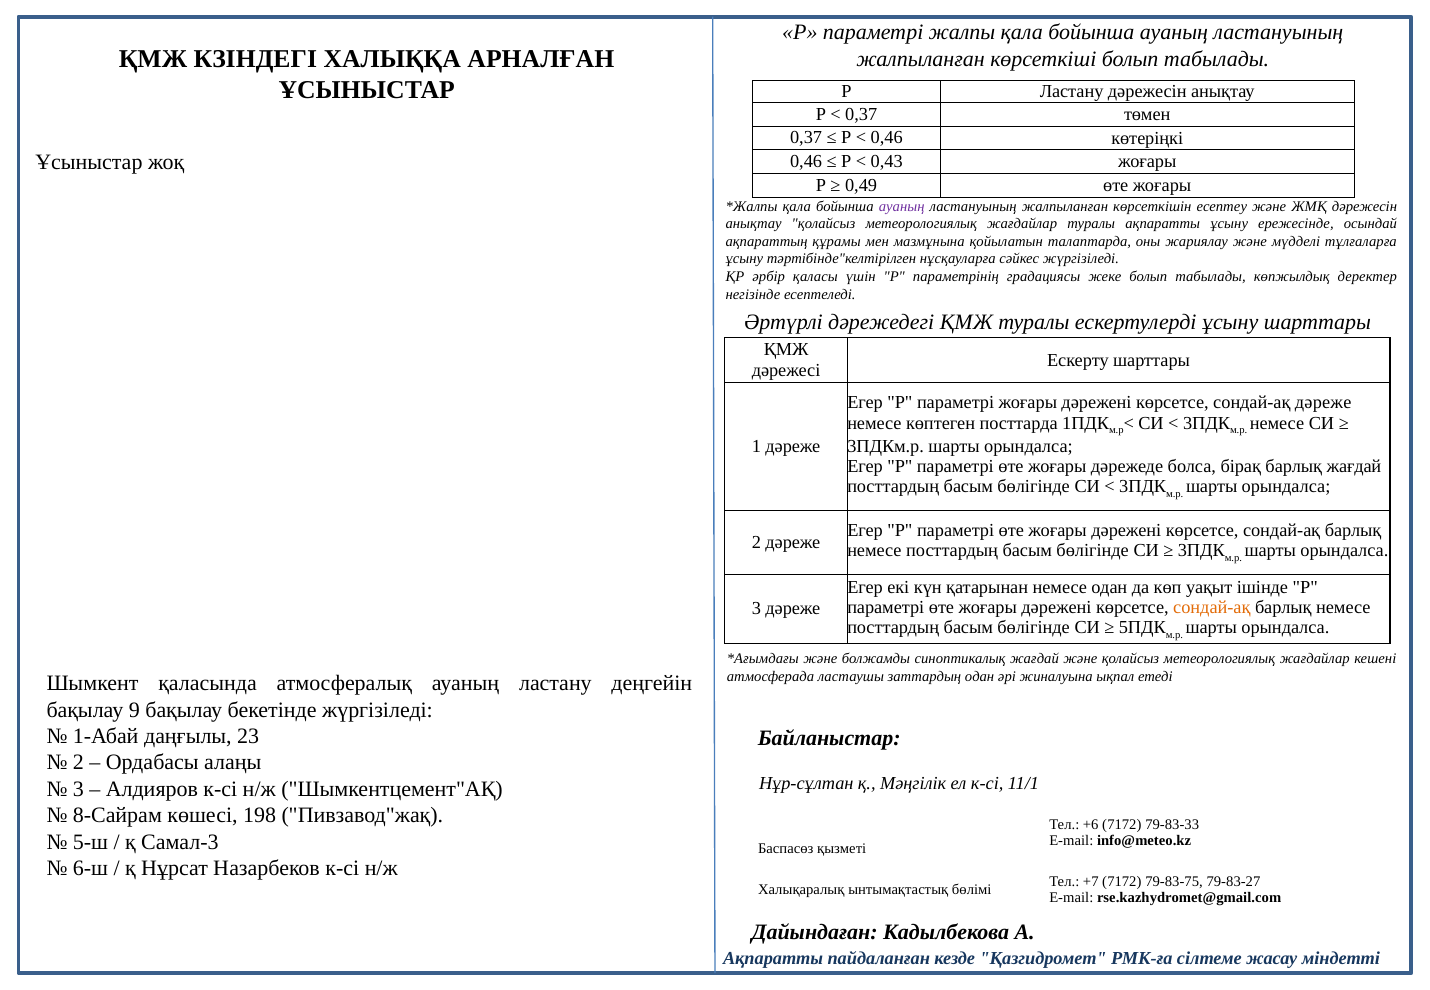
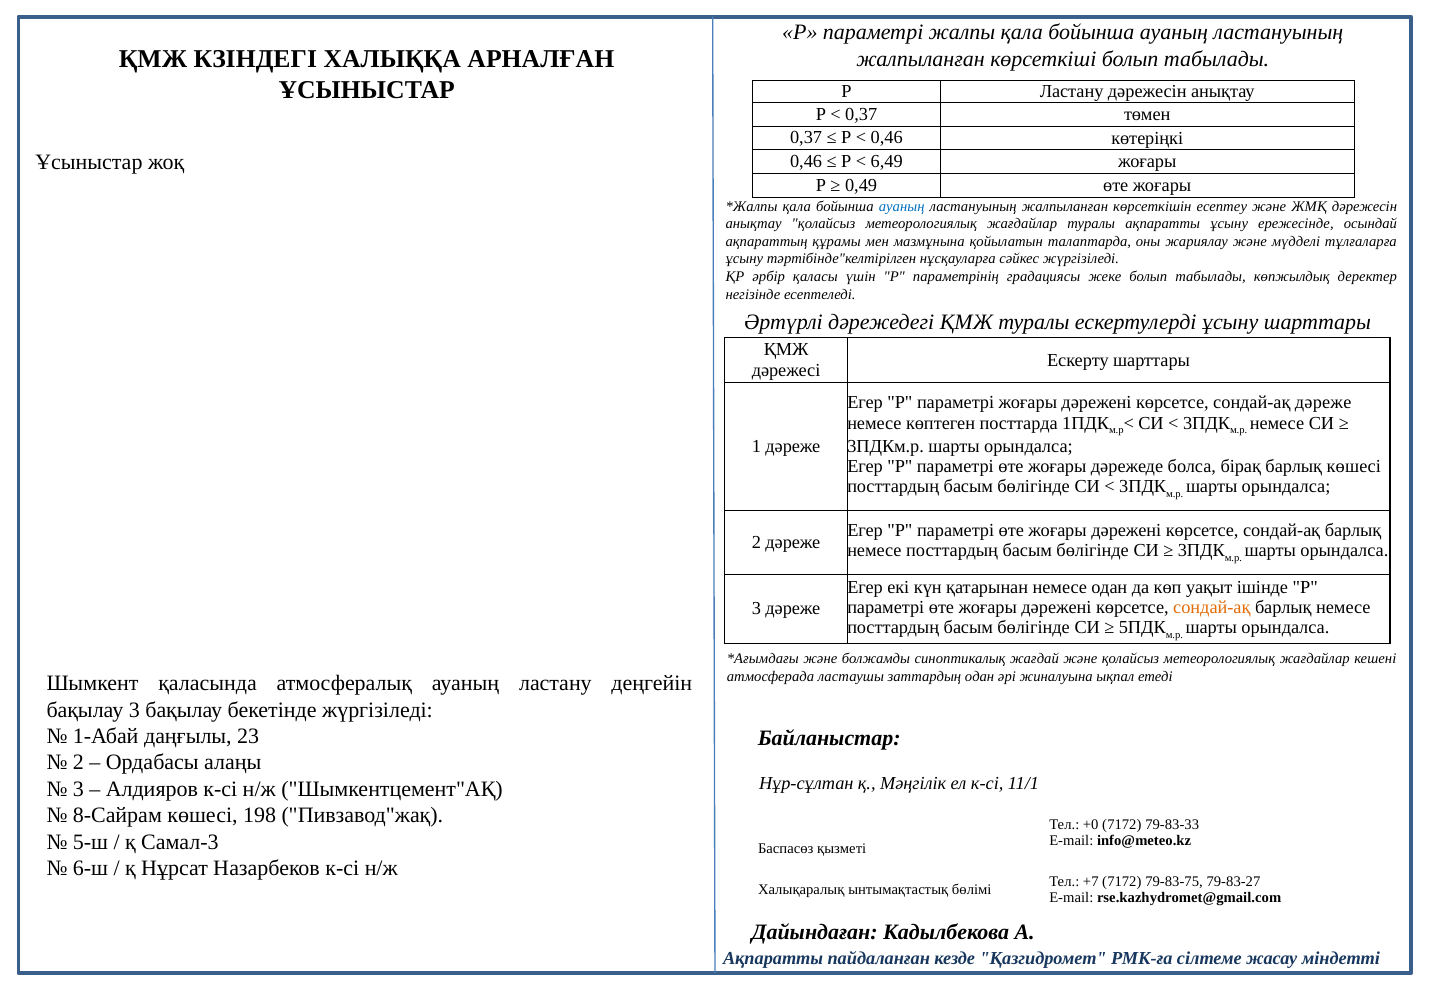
0,43: 0,43 -> 6,49
ауаның at (902, 206) colour: purple -> blue
барлық жағдай: жағдай -> көшесі
бақылау 9: 9 -> 3
+6: +6 -> +0
